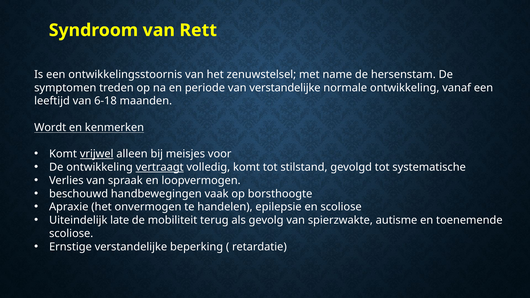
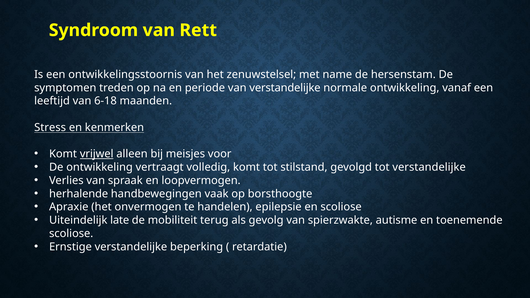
Wordt: Wordt -> Stress
vertraagt underline: present -> none
tot systematische: systematische -> verstandelijke
beschouwd: beschouwd -> herhalende
